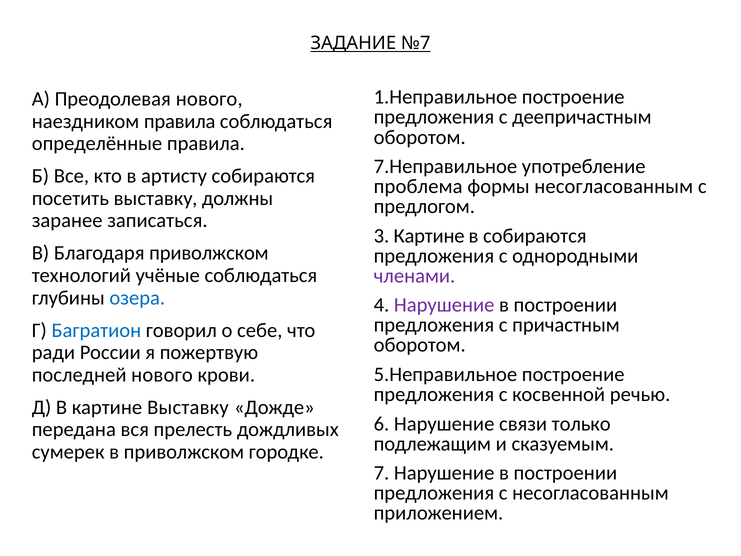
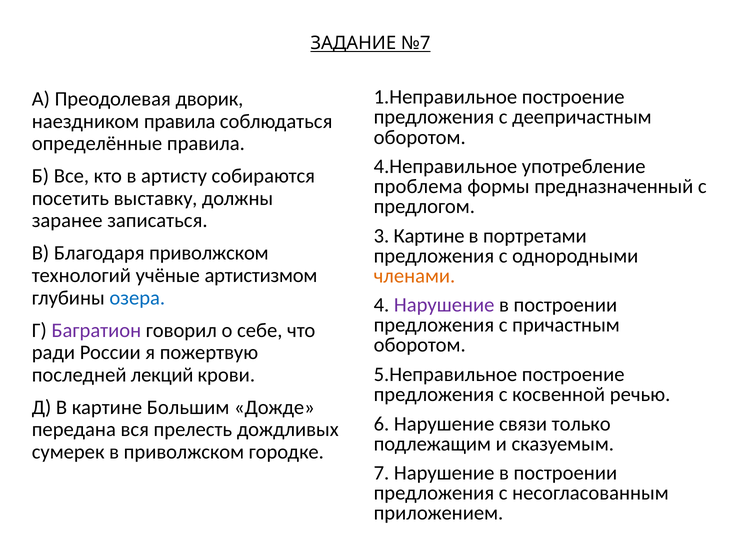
Преодолевая нового: нового -> дворик
7.Неправильное: 7.Неправильное -> 4.Неправильное
формы несогласованным: несогласованным -> предназначенный
в собираются: собираются -> портретами
учёные соблюдаться: соблюдаться -> артистизмом
членами colour: purple -> orange
Багратион colour: blue -> purple
последней нового: нового -> лекций
картине Выставку: Выставку -> Большим
